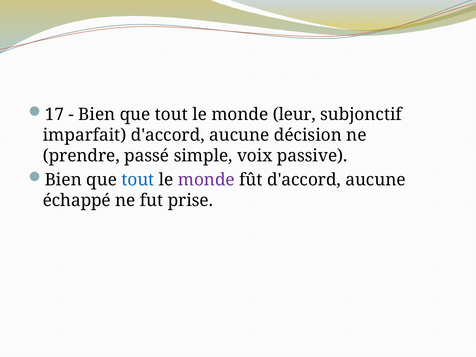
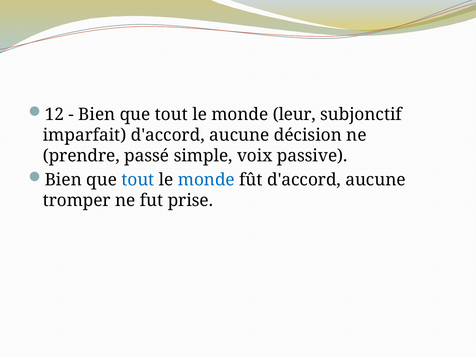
17: 17 -> 12
monde at (206, 180) colour: purple -> blue
échappé: échappé -> tromper
